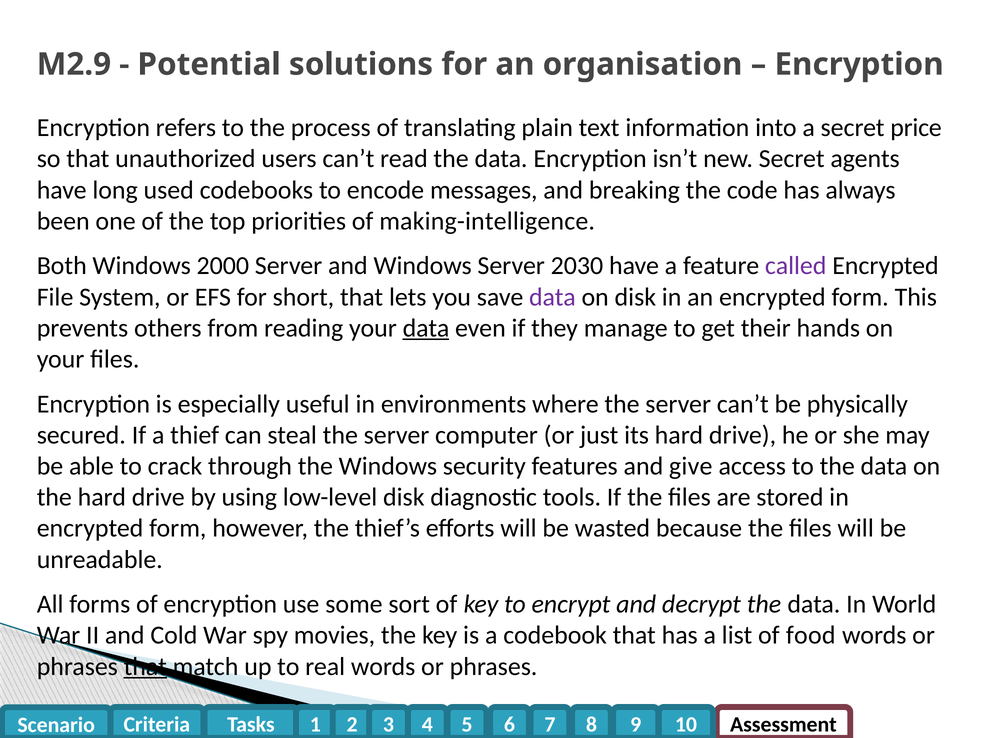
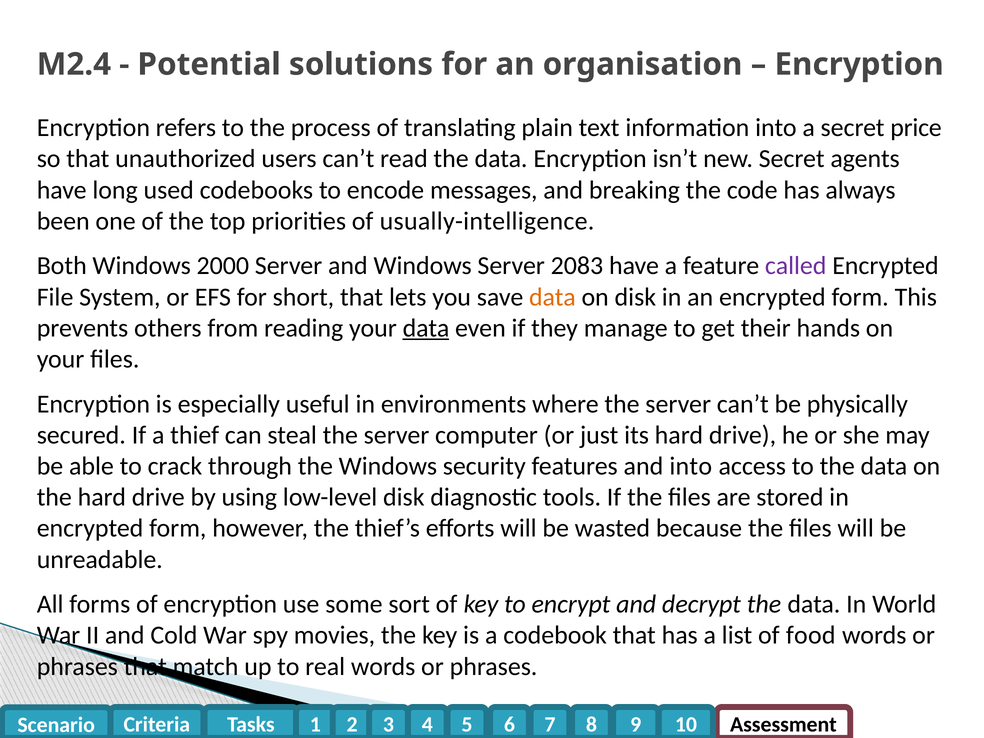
M2.9: M2.9 -> M2.4
making-intelligence: making-intelligence -> usually-intelligence
2030: 2030 -> 2083
data at (552, 297) colour: purple -> orange
and give: give -> into
that at (145, 666) underline: present -> none
